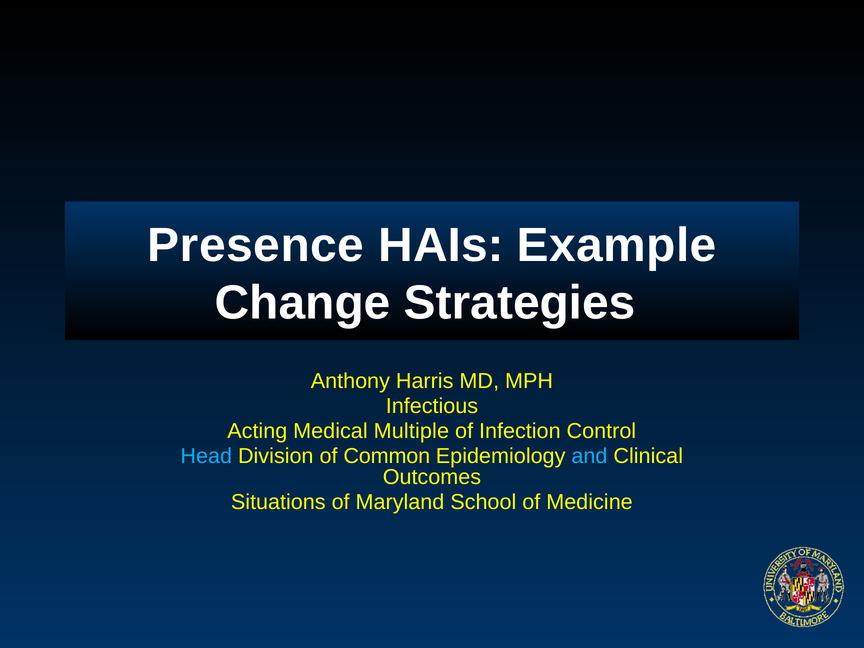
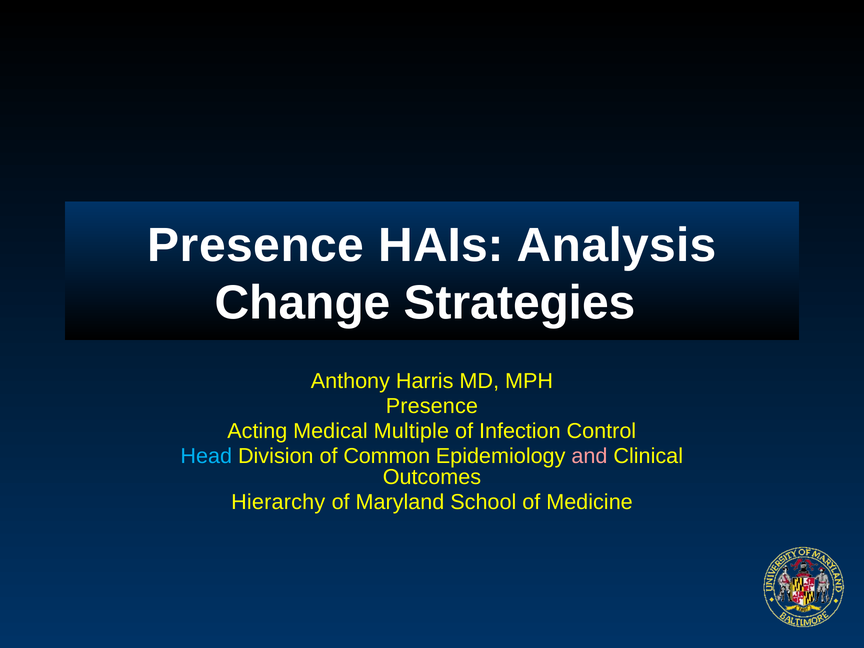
Example: Example -> Analysis
Infectious at (432, 406): Infectious -> Presence
and colour: light blue -> pink
Situations: Situations -> Hierarchy
